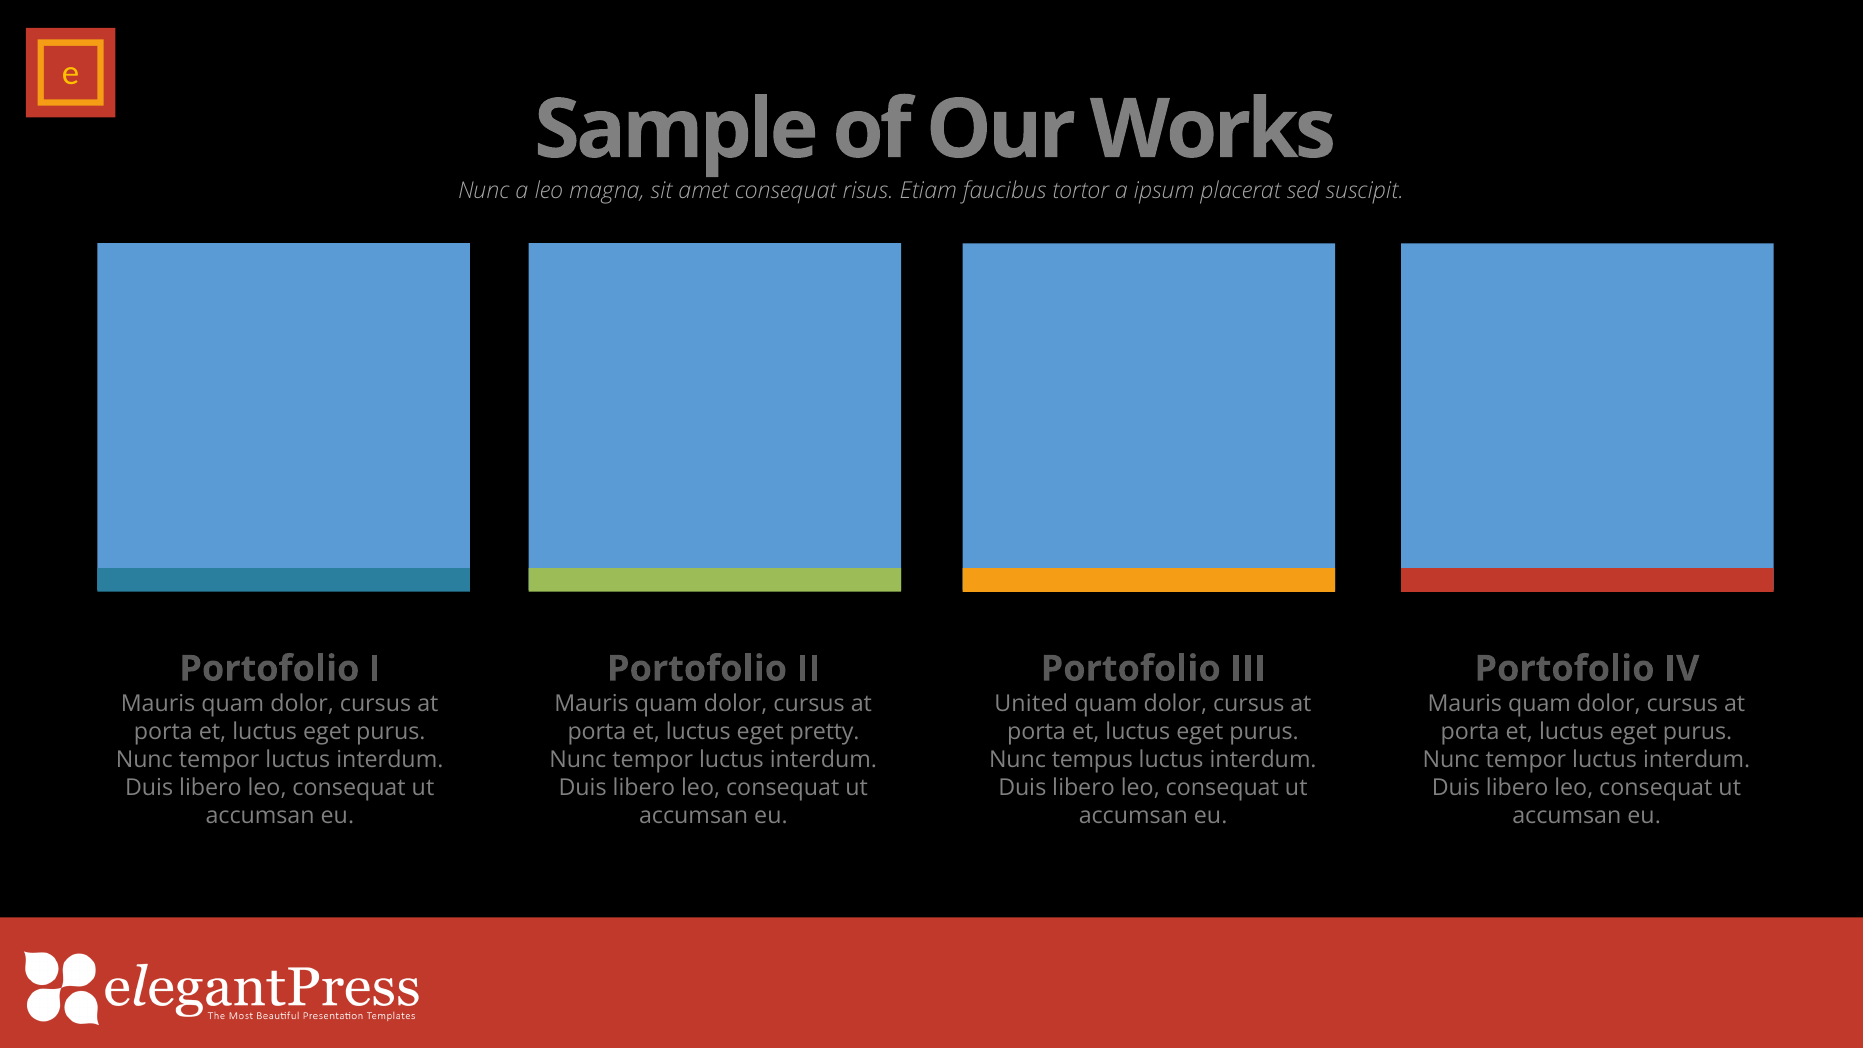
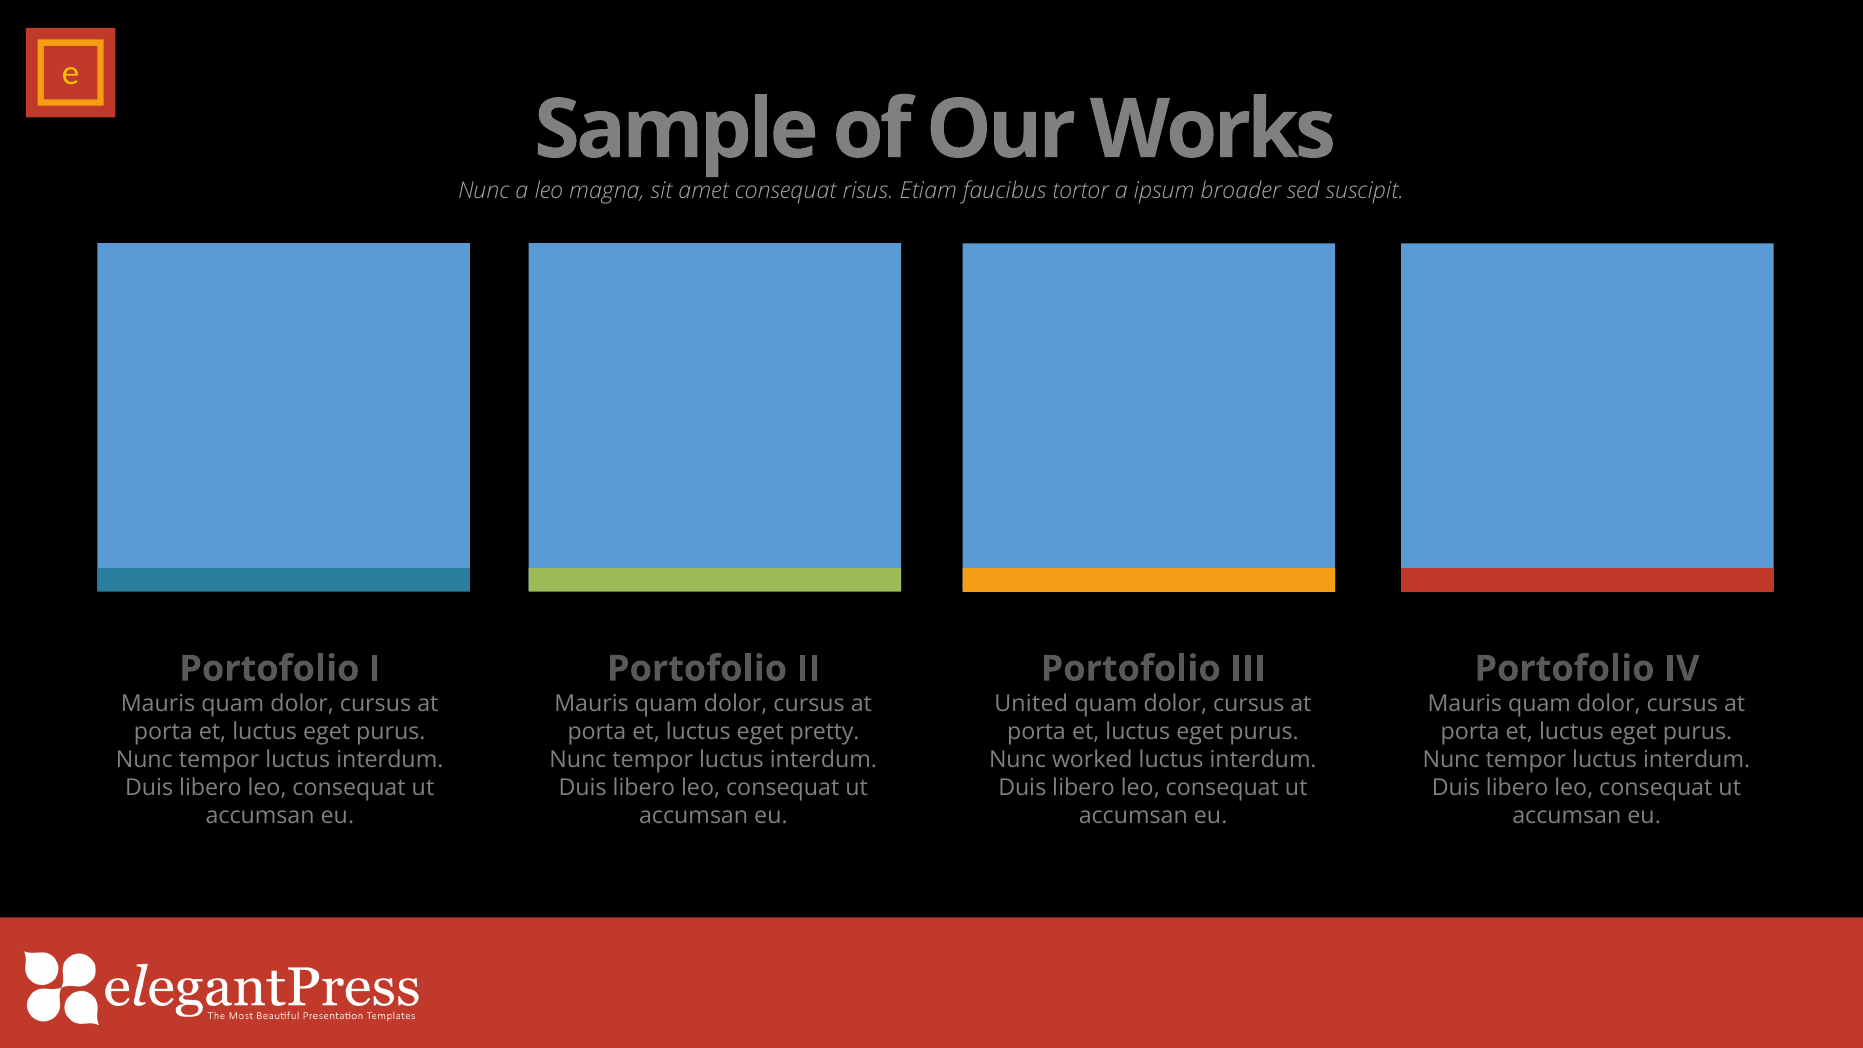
placerat: placerat -> broader
tempus: tempus -> worked
